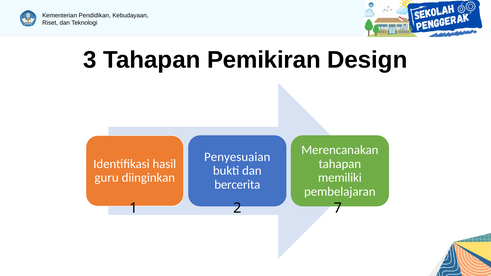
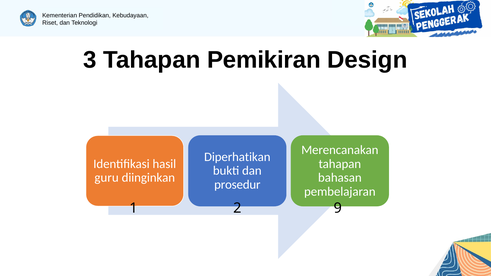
Penyesuaian: Penyesuaian -> Diperhatikan
memiliki: memiliki -> bahasan
bercerita: bercerita -> prosedur
7: 7 -> 9
